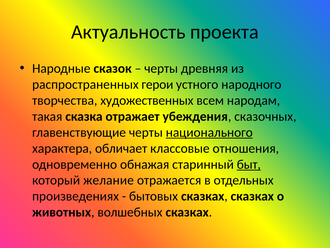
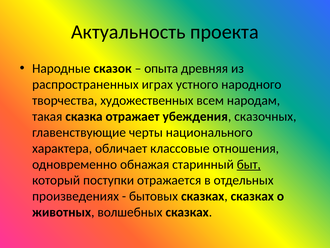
черты at (161, 68): черты -> опыта
герои: герои -> играх
национального underline: present -> none
желание: желание -> поступки
